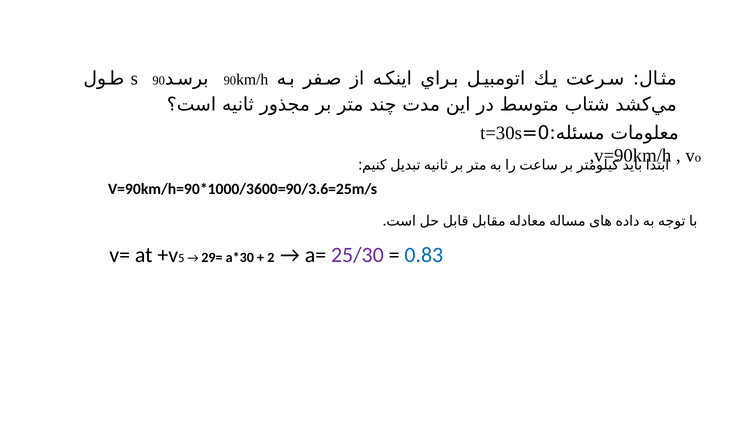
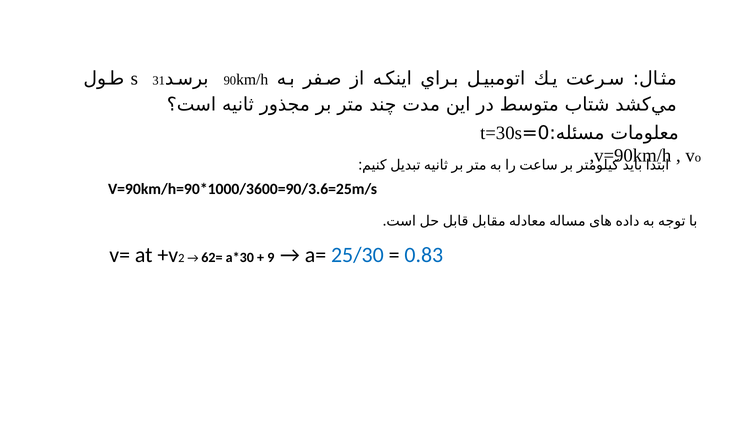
90 at (159, 81): 90 -> 31
5: 5 -> 2
29=: 29= -> 62=
2: 2 -> 9
25/30 colour: purple -> blue
